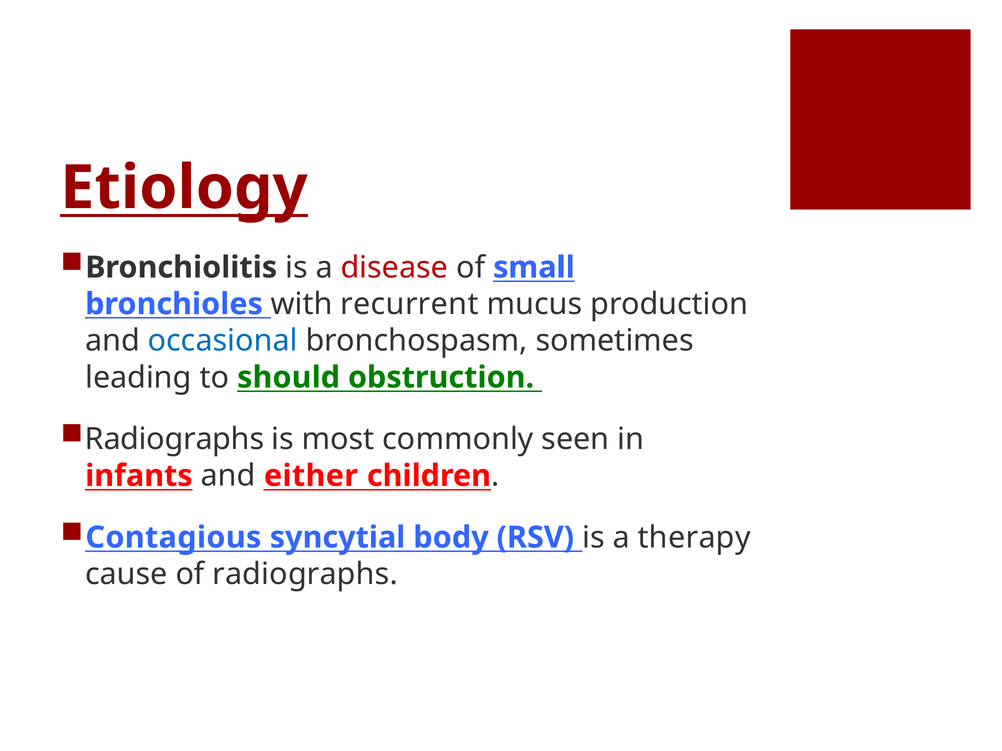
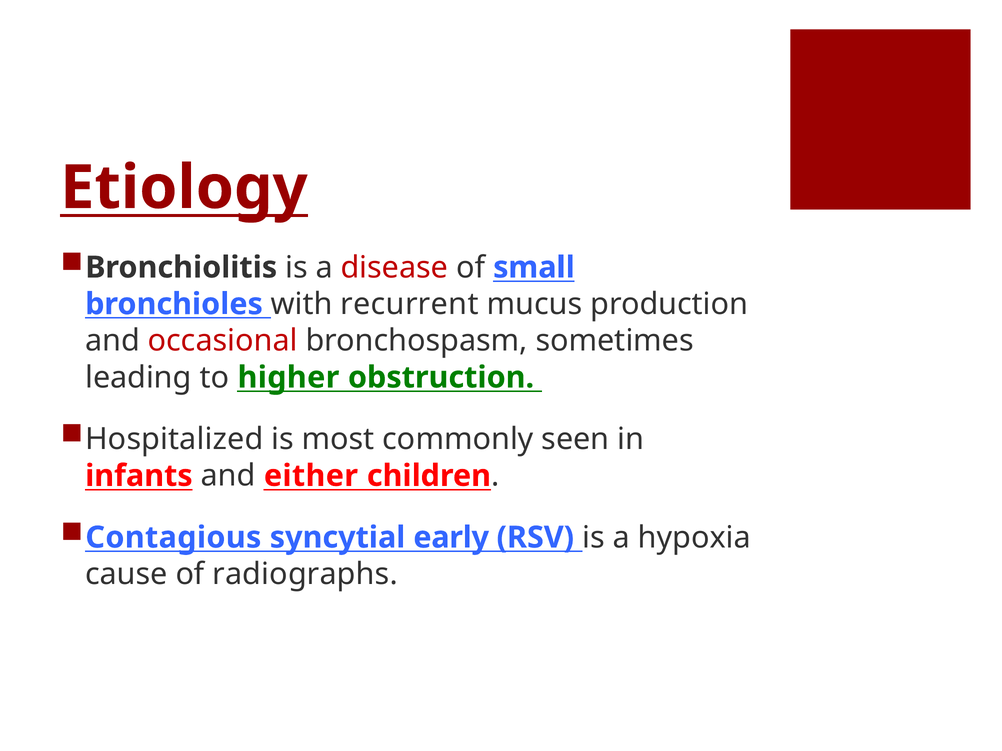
occasional colour: blue -> red
should: should -> higher
Radiographs at (174, 439): Radiographs -> Hospitalized
body: body -> early
therapy: therapy -> hypoxia
